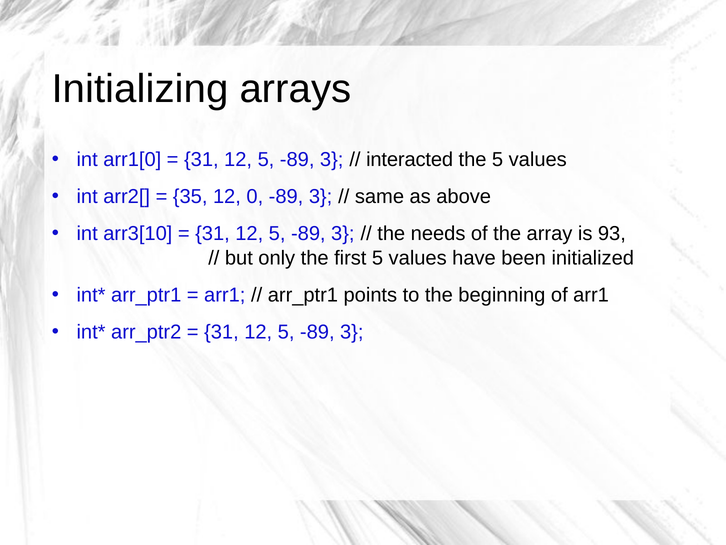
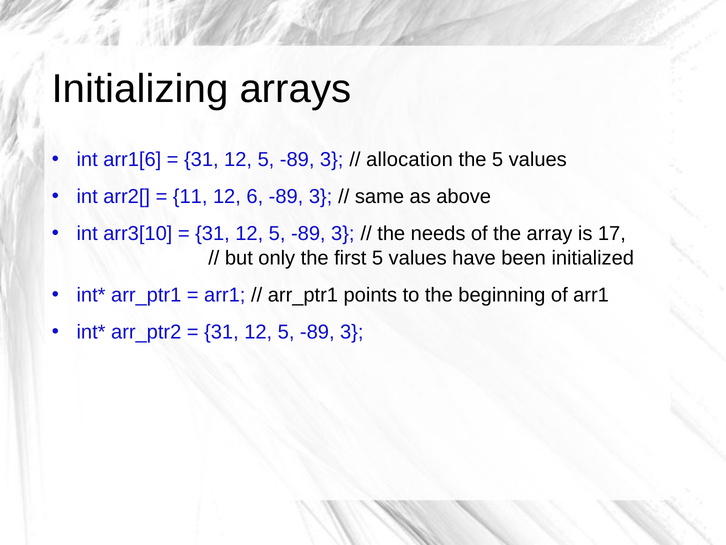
arr1[0: arr1[0 -> arr1[6
interacted: interacted -> allocation
35: 35 -> 11
0: 0 -> 6
93: 93 -> 17
